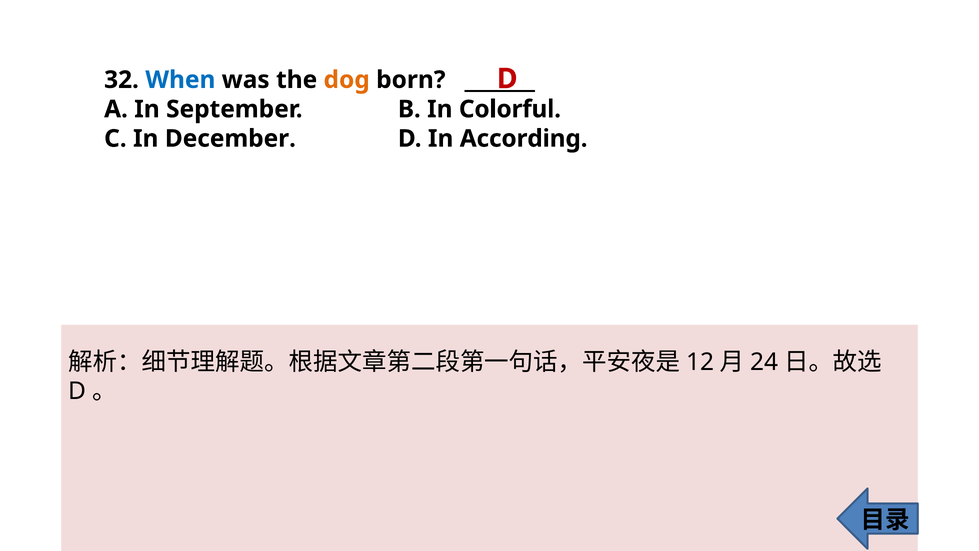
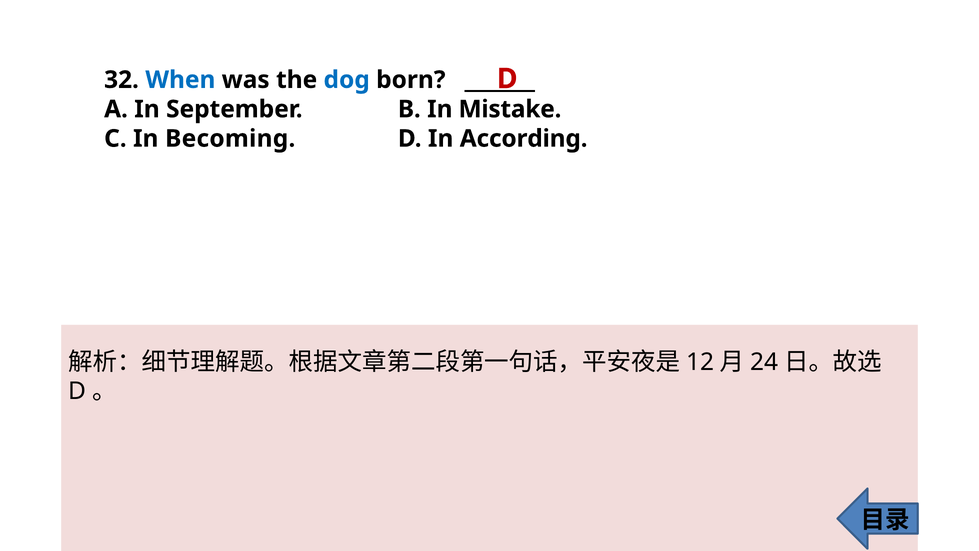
dog colour: orange -> blue
Colorful: Colorful -> Mistake
December: December -> Becoming
